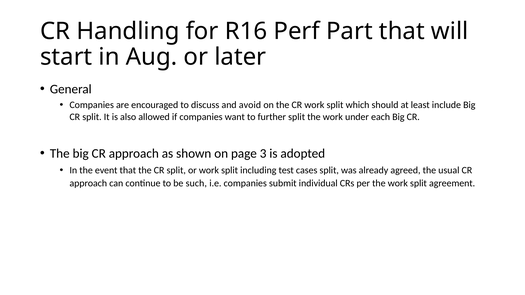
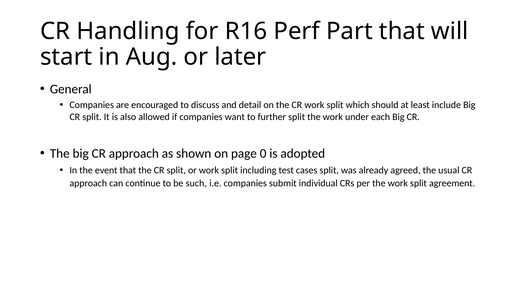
avoid: avoid -> detail
3: 3 -> 0
